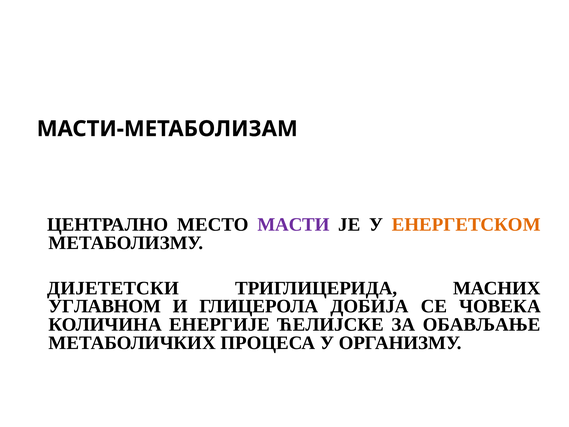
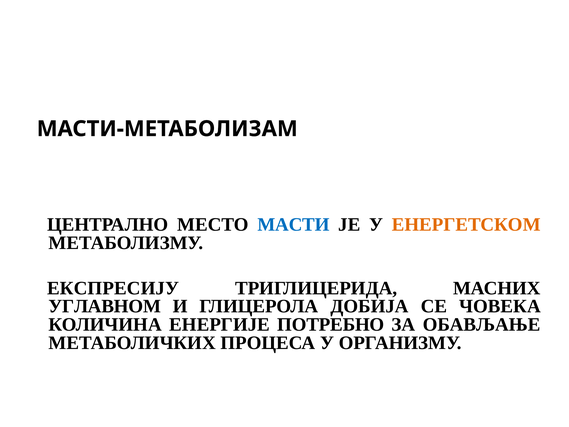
МАСТИ colour: purple -> blue
ДИЈЕТЕТСКИ: ДИЈЕТЕТСКИ -> ЕКСПРЕСИЈУ
ЋЕЛИЈСКЕ: ЋЕЛИЈСКЕ -> ПОТРЕБНО
